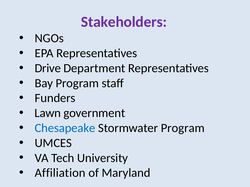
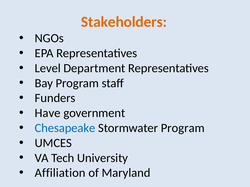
Stakeholders colour: purple -> orange
Drive: Drive -> Level
Lawn: Lawn -> Have
